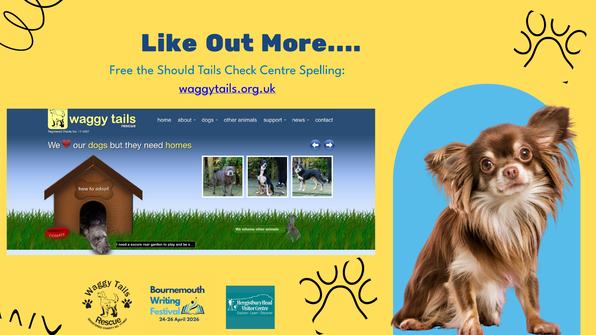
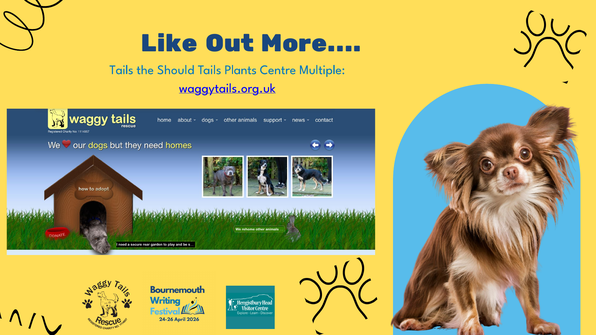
Free at (121, 70): Free -> Tails
Check: Check -> Plants
Spelling: Spelling -> Multiple
